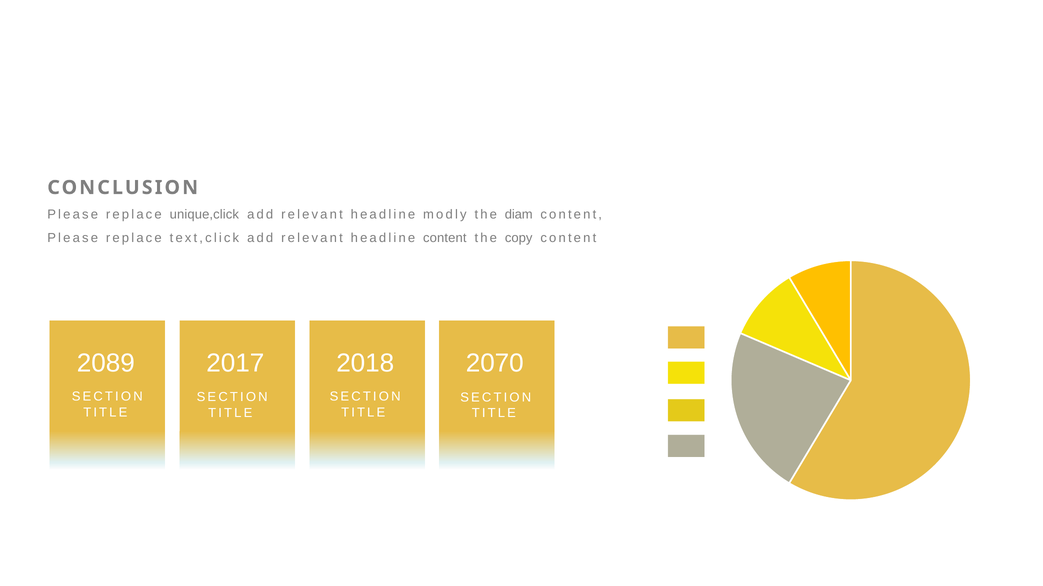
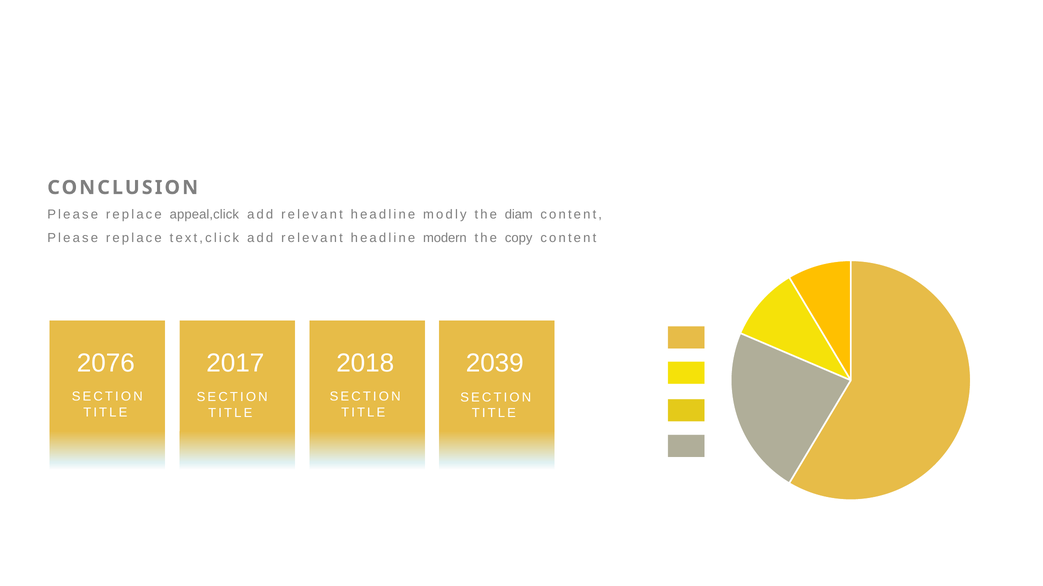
unique,click: unique,click -> appeal,click
headline content: content -> modern
2089: 2089 -> 2076
2070: 2070 -> 2039
